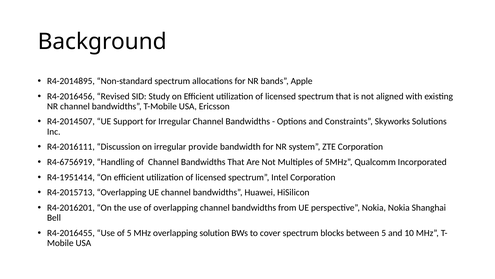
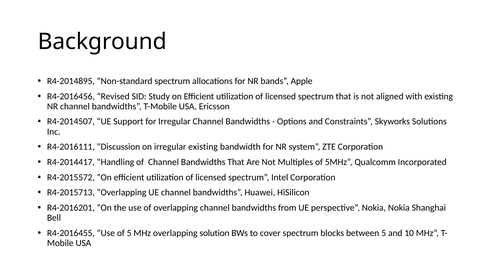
irregular provide: provide -> existing
R4-6756919: R4-6756919 -> R4-2014417
R4-1951414: R4-1951414 -> R4-2015572
